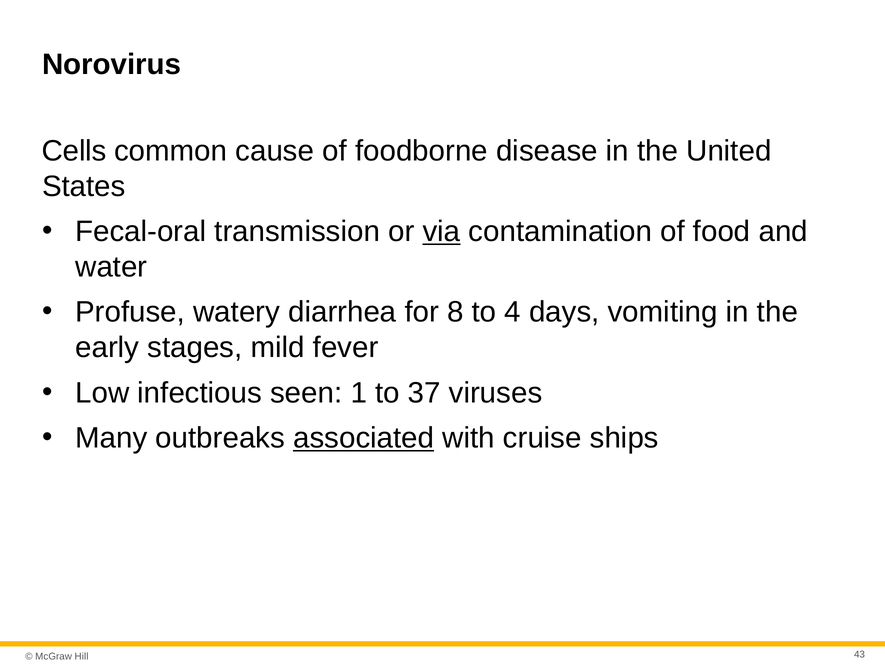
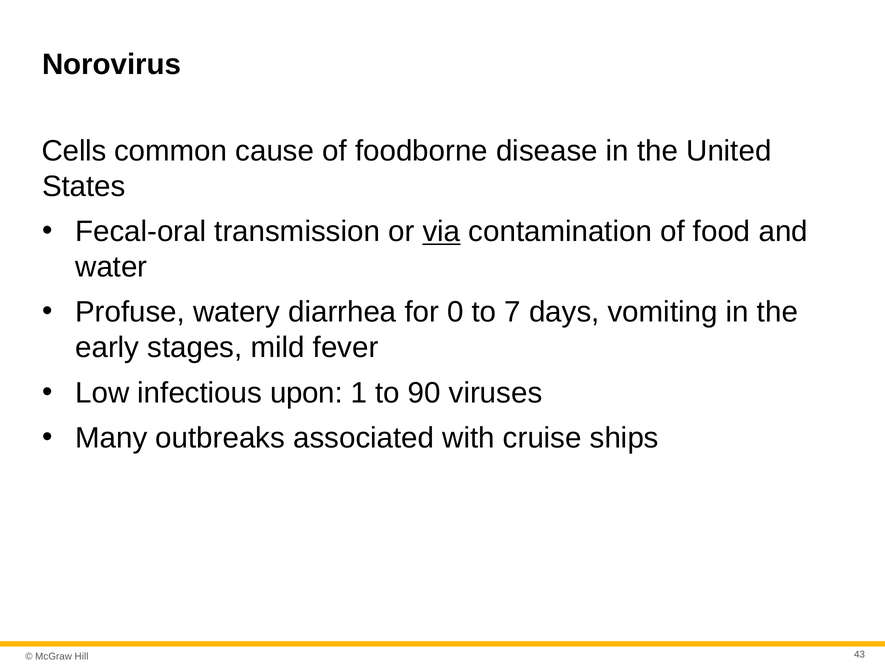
8: 8 -> 0
4: 4 -> 7
seen: seen -> upon
37: 37 -> 90
associated underline: present -> none
